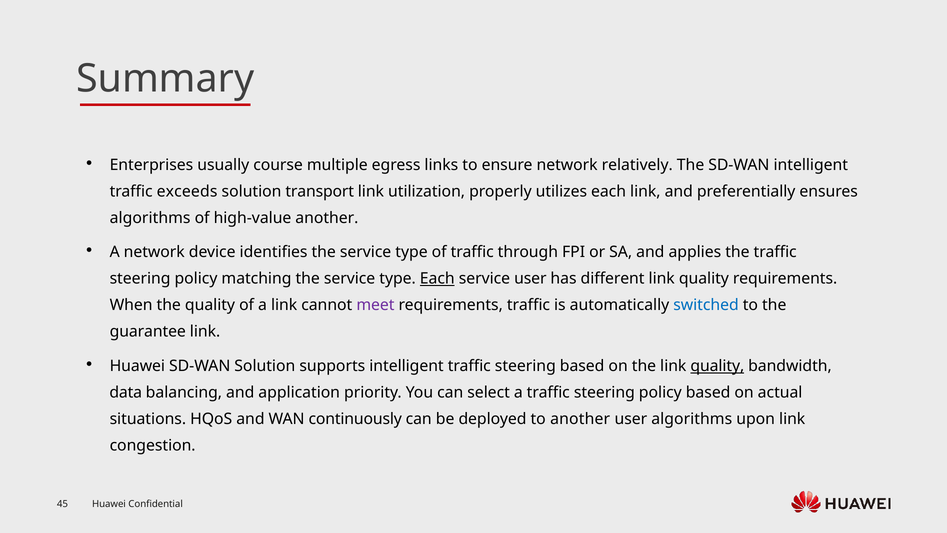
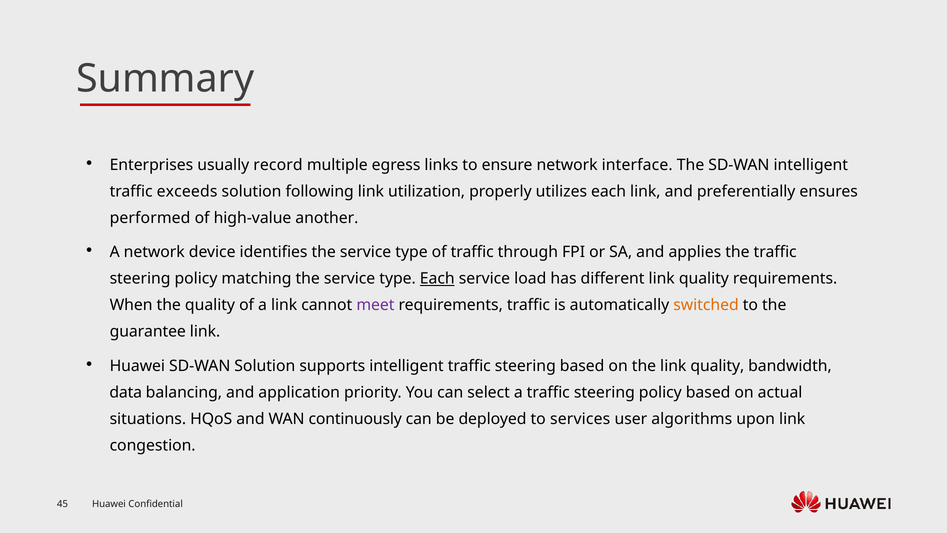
course: course -> record
relatively: relatively -> interface
transport: transport -> following
algorithms at (150, 218): algorithms -> performed
service user: user -> load
switched colour: blue -> orange
quality at (717, 366) underline: present -> none
to another: another -> services
